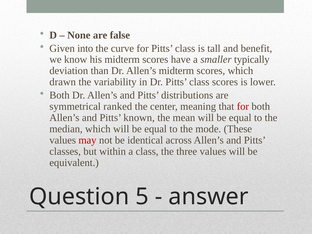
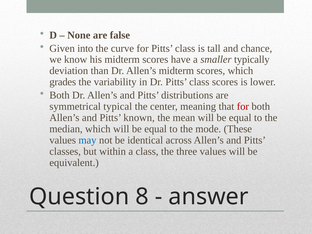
benefit: benefit -> chance
drawn: drawn -> grades
ranked: ranked -> typical
may colour: red -> blue
5: 5 -> 8
